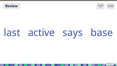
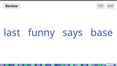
active: active -> funny
